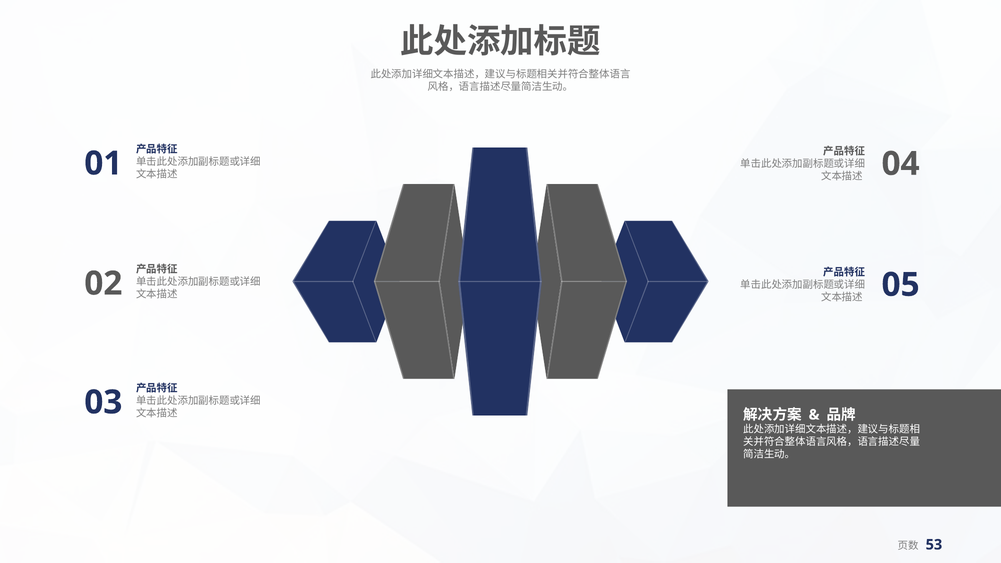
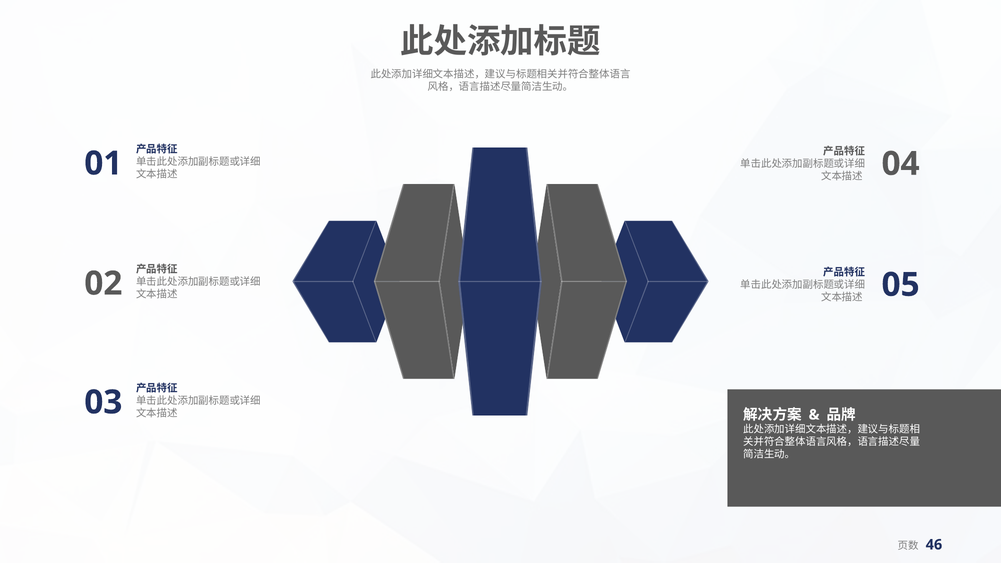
53: 53 -> 46
